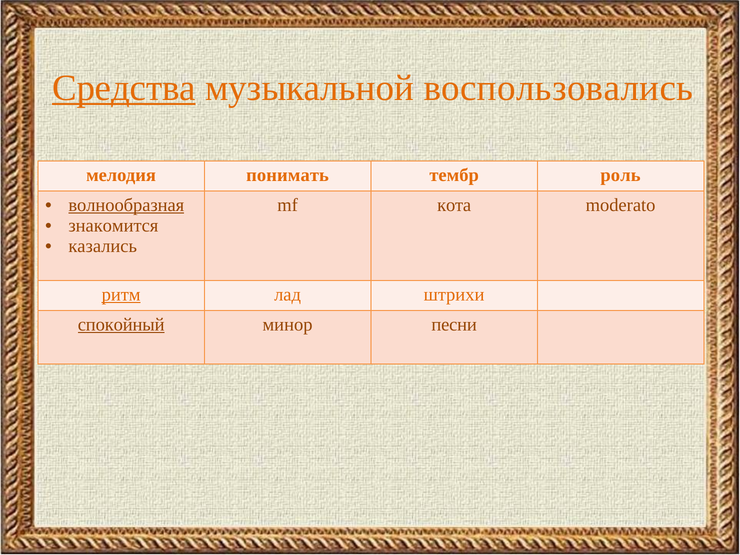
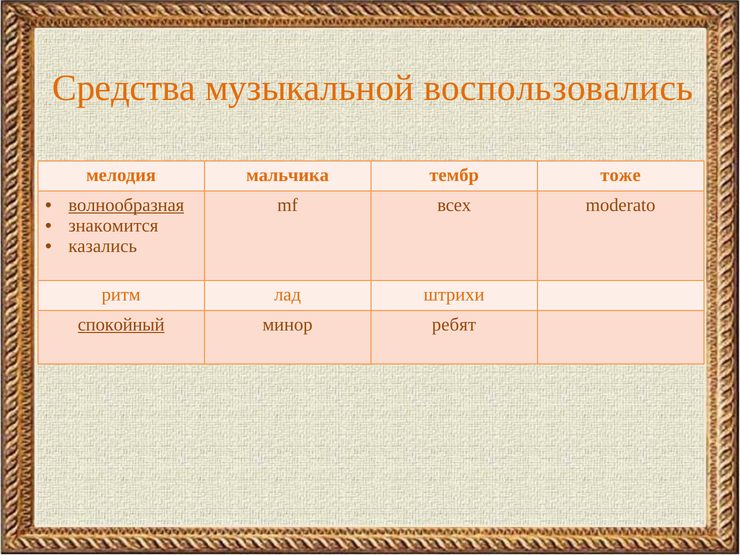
Средства underline: present -> none
понимать: понимать -> мальчика
роль: роль -> тоже
кота: кота -> всех
ритм underline: present -> none
песни: песни -> ребят
